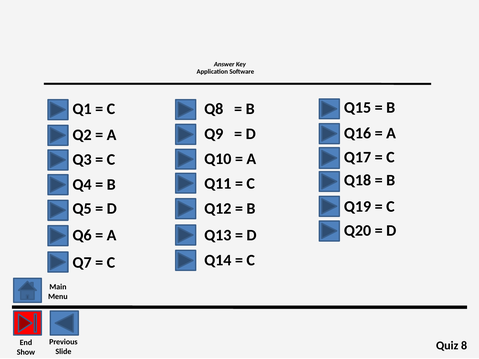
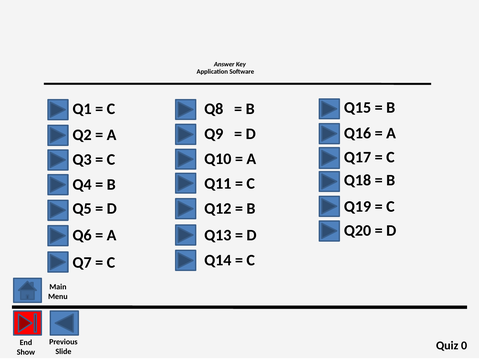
8: 8 -> 0
